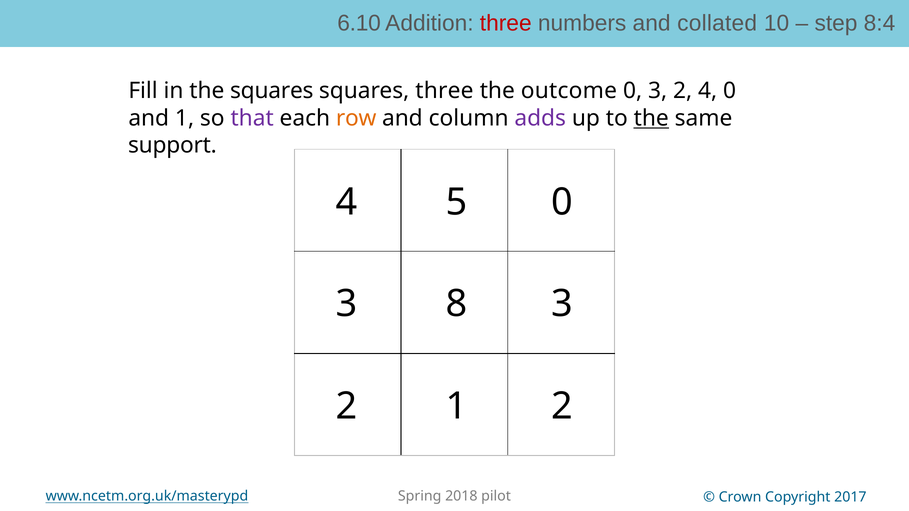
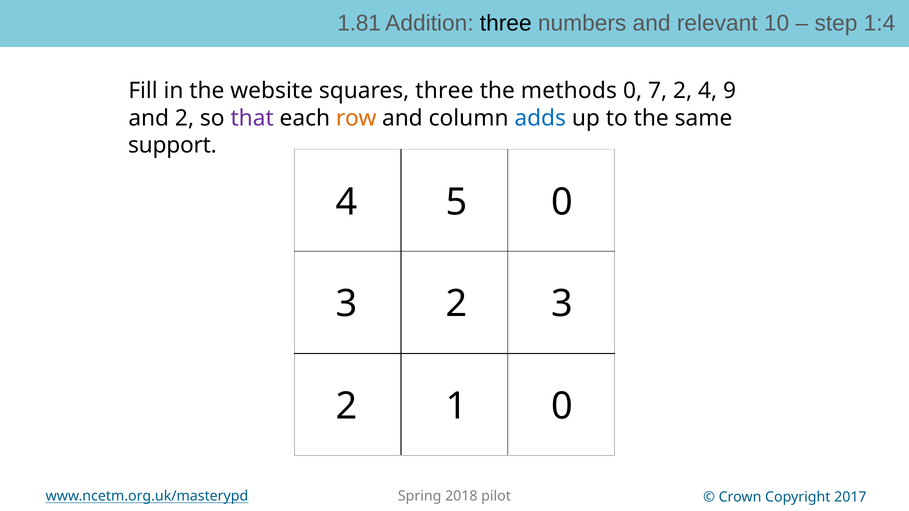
6.10: 6.10 -> 1.81
three at (506, 23) colour: red -> black
collated: collated -> relevant
8:4: 8:4 -> 1:4
the squares: squares -> website
outcome: outcome -> methods
0 3: 3 -> 7
4 0: 0 -> 9
and 1: 1 -> 2
adds colour: purple -> blue
the at (651, 118) underline: present -> none
8 at (456, 304): 8 -> 2
1 2: 2 -> 0
